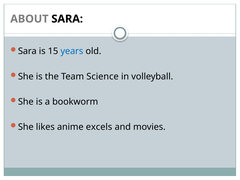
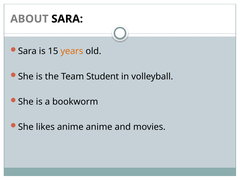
years colour: blue -> orange
Science: Science -> Student
anime excels: excels -> anime
